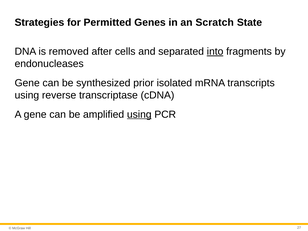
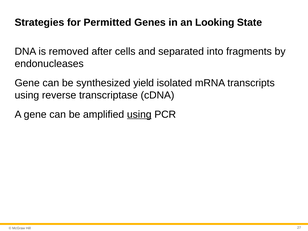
Scratch: Scratch -> Looking
into underline: present -> none
prior: prior -> yield
